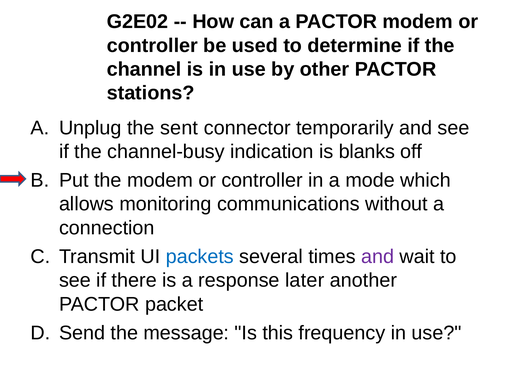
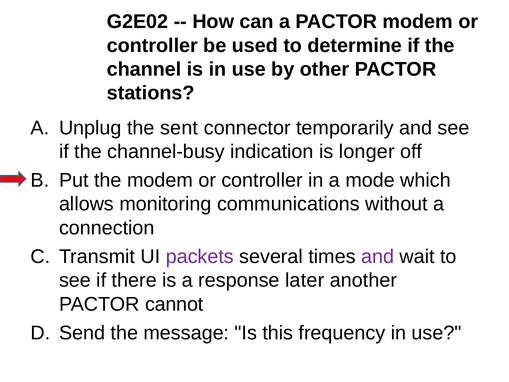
blanks: blanks -> longer
packets colour: blue -> purple
packet: packet -> cannot
